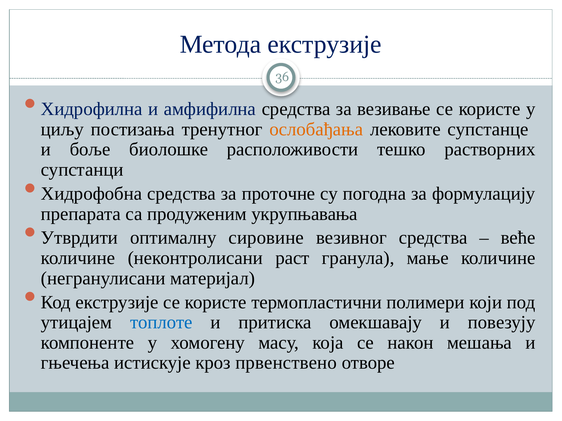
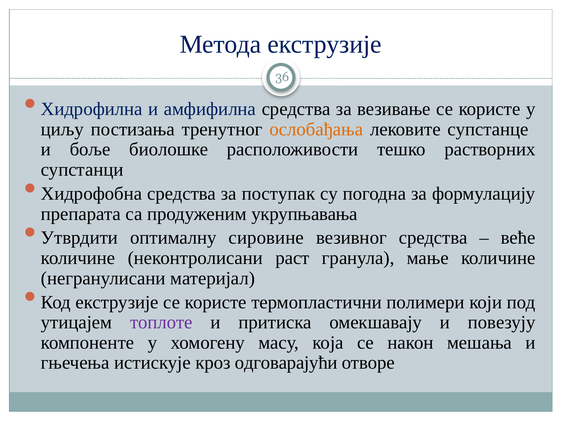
проточне: проточне -> поступак
топлоте colour: blue -> purple
првенствено: првенствено -> одговарајући
